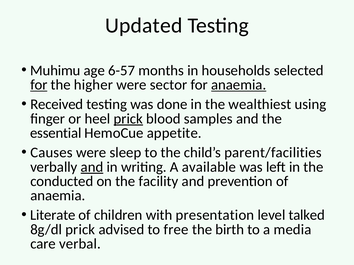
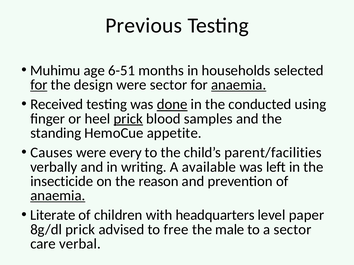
Updated: Updated -> Previous
6-57: 6-57 -> 6-51
higher: higher -> design
done underline: none -> present
wealthiest: wealthiest -> conducted
essential: essential -> standing
sleep: sleep -> every
and at (92, 167) underline: present -> none
conducted: conducted -> insecticide
facility: facility -> reason
anaemia at (58, 196) underline: none -> present
presentation: presentation -> headquarters
talked: talked -> paper
birth: birth -> male
a media: media -> sector
